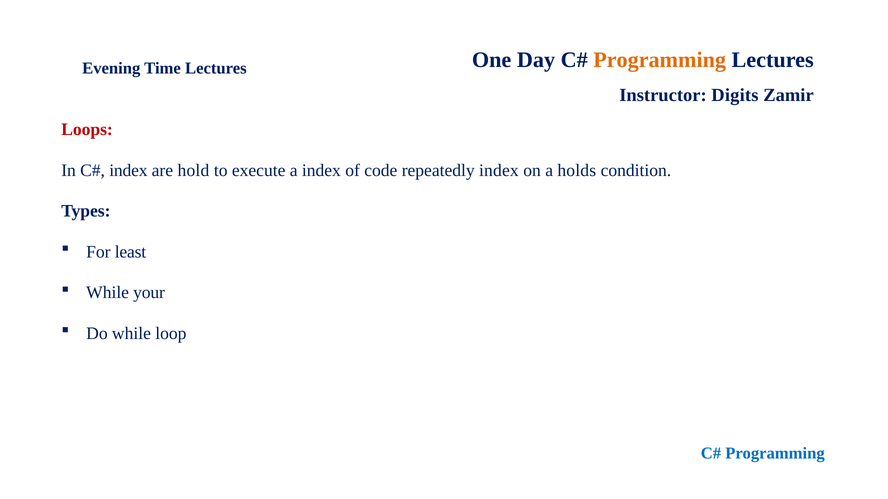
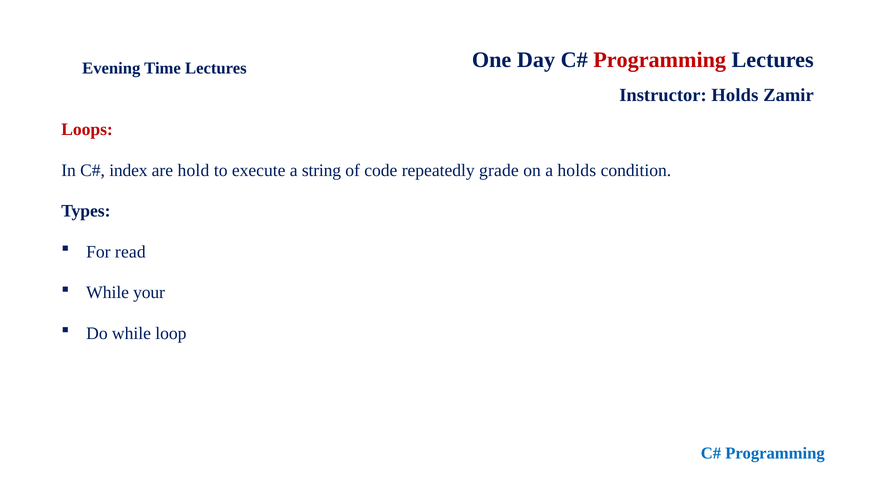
Programming at (660, 60) colour: orange -> red
Instructor Digits: Digits -> Holds
a index: index -> string
repeatedly index: index -> grade
least: least -> read
